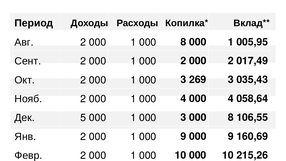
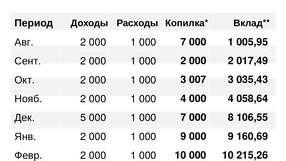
8 at (183, 42): 8 -> 7
269: 269 -> 007
3 at (183, 117): 3 -> 7
